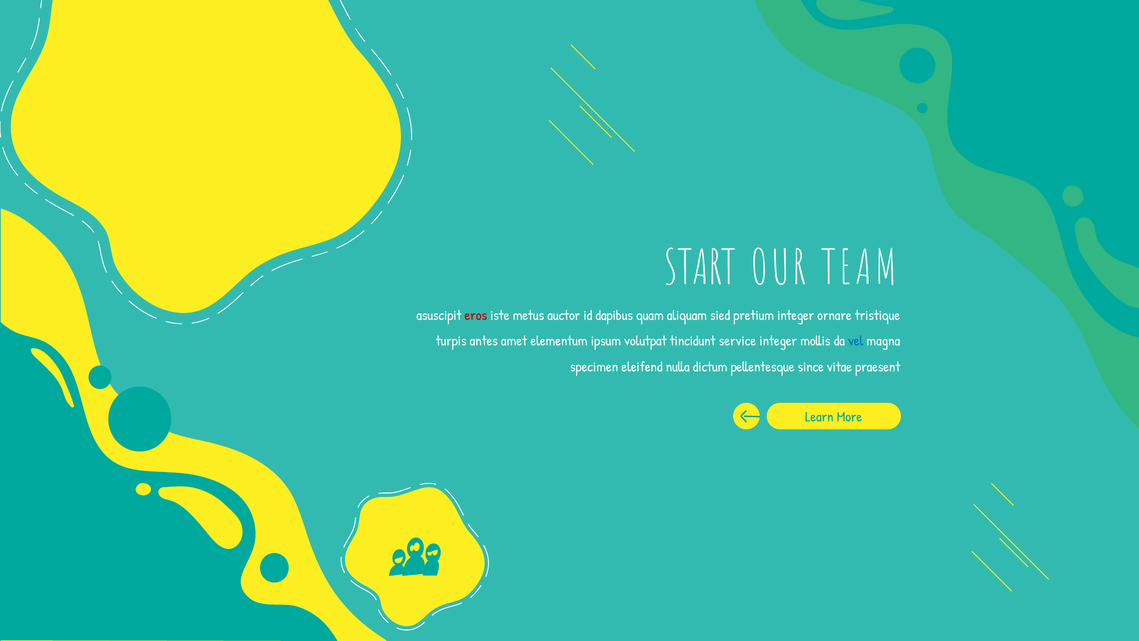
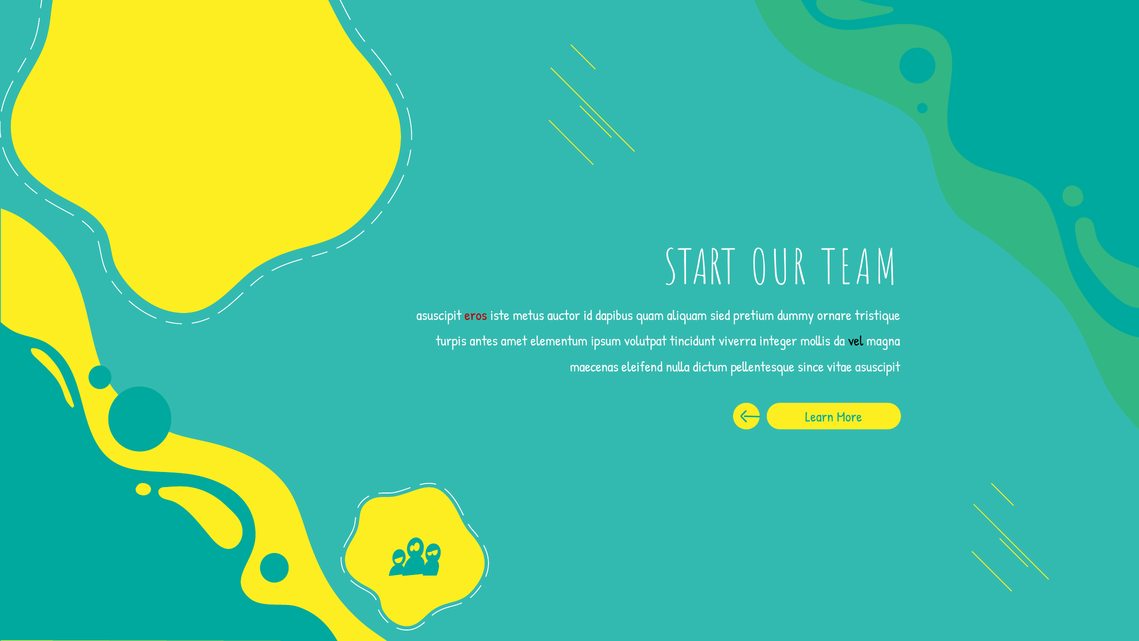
pretium integer: integer -> dummy
service: service -> viverra
vel colour: blue -> black
specimen: specimen -> maecenas
vitae praesent: praesent -> asuscipit
